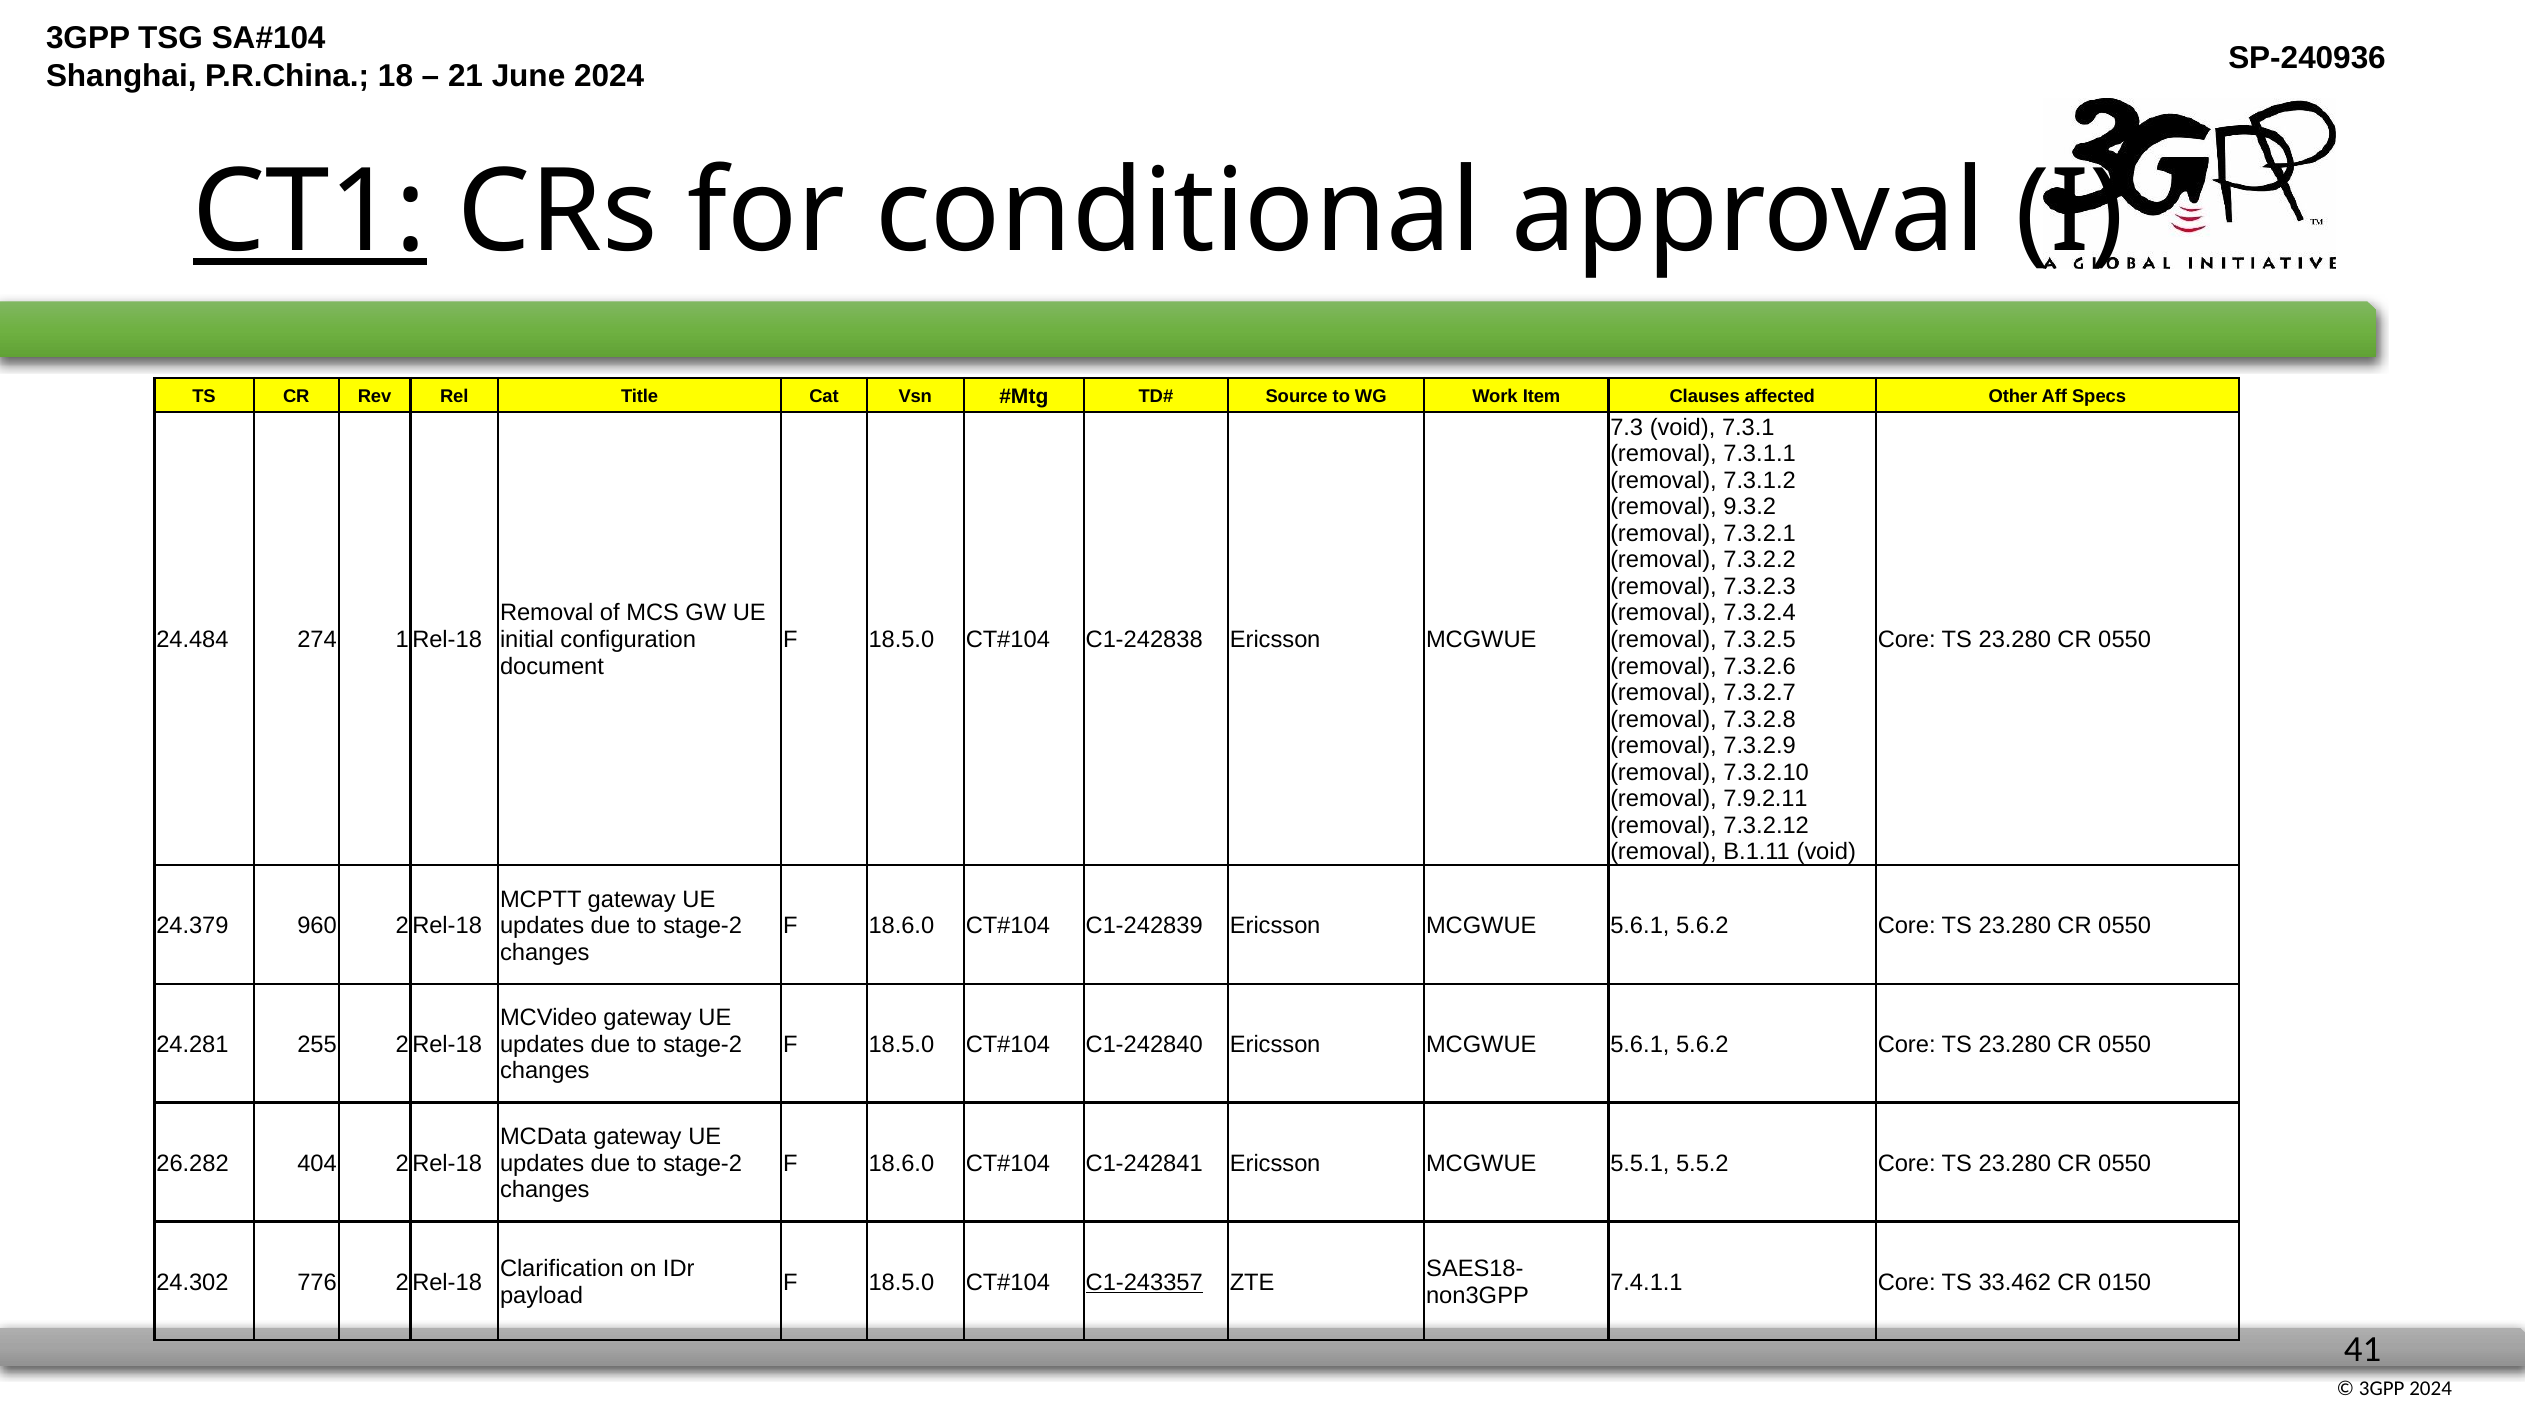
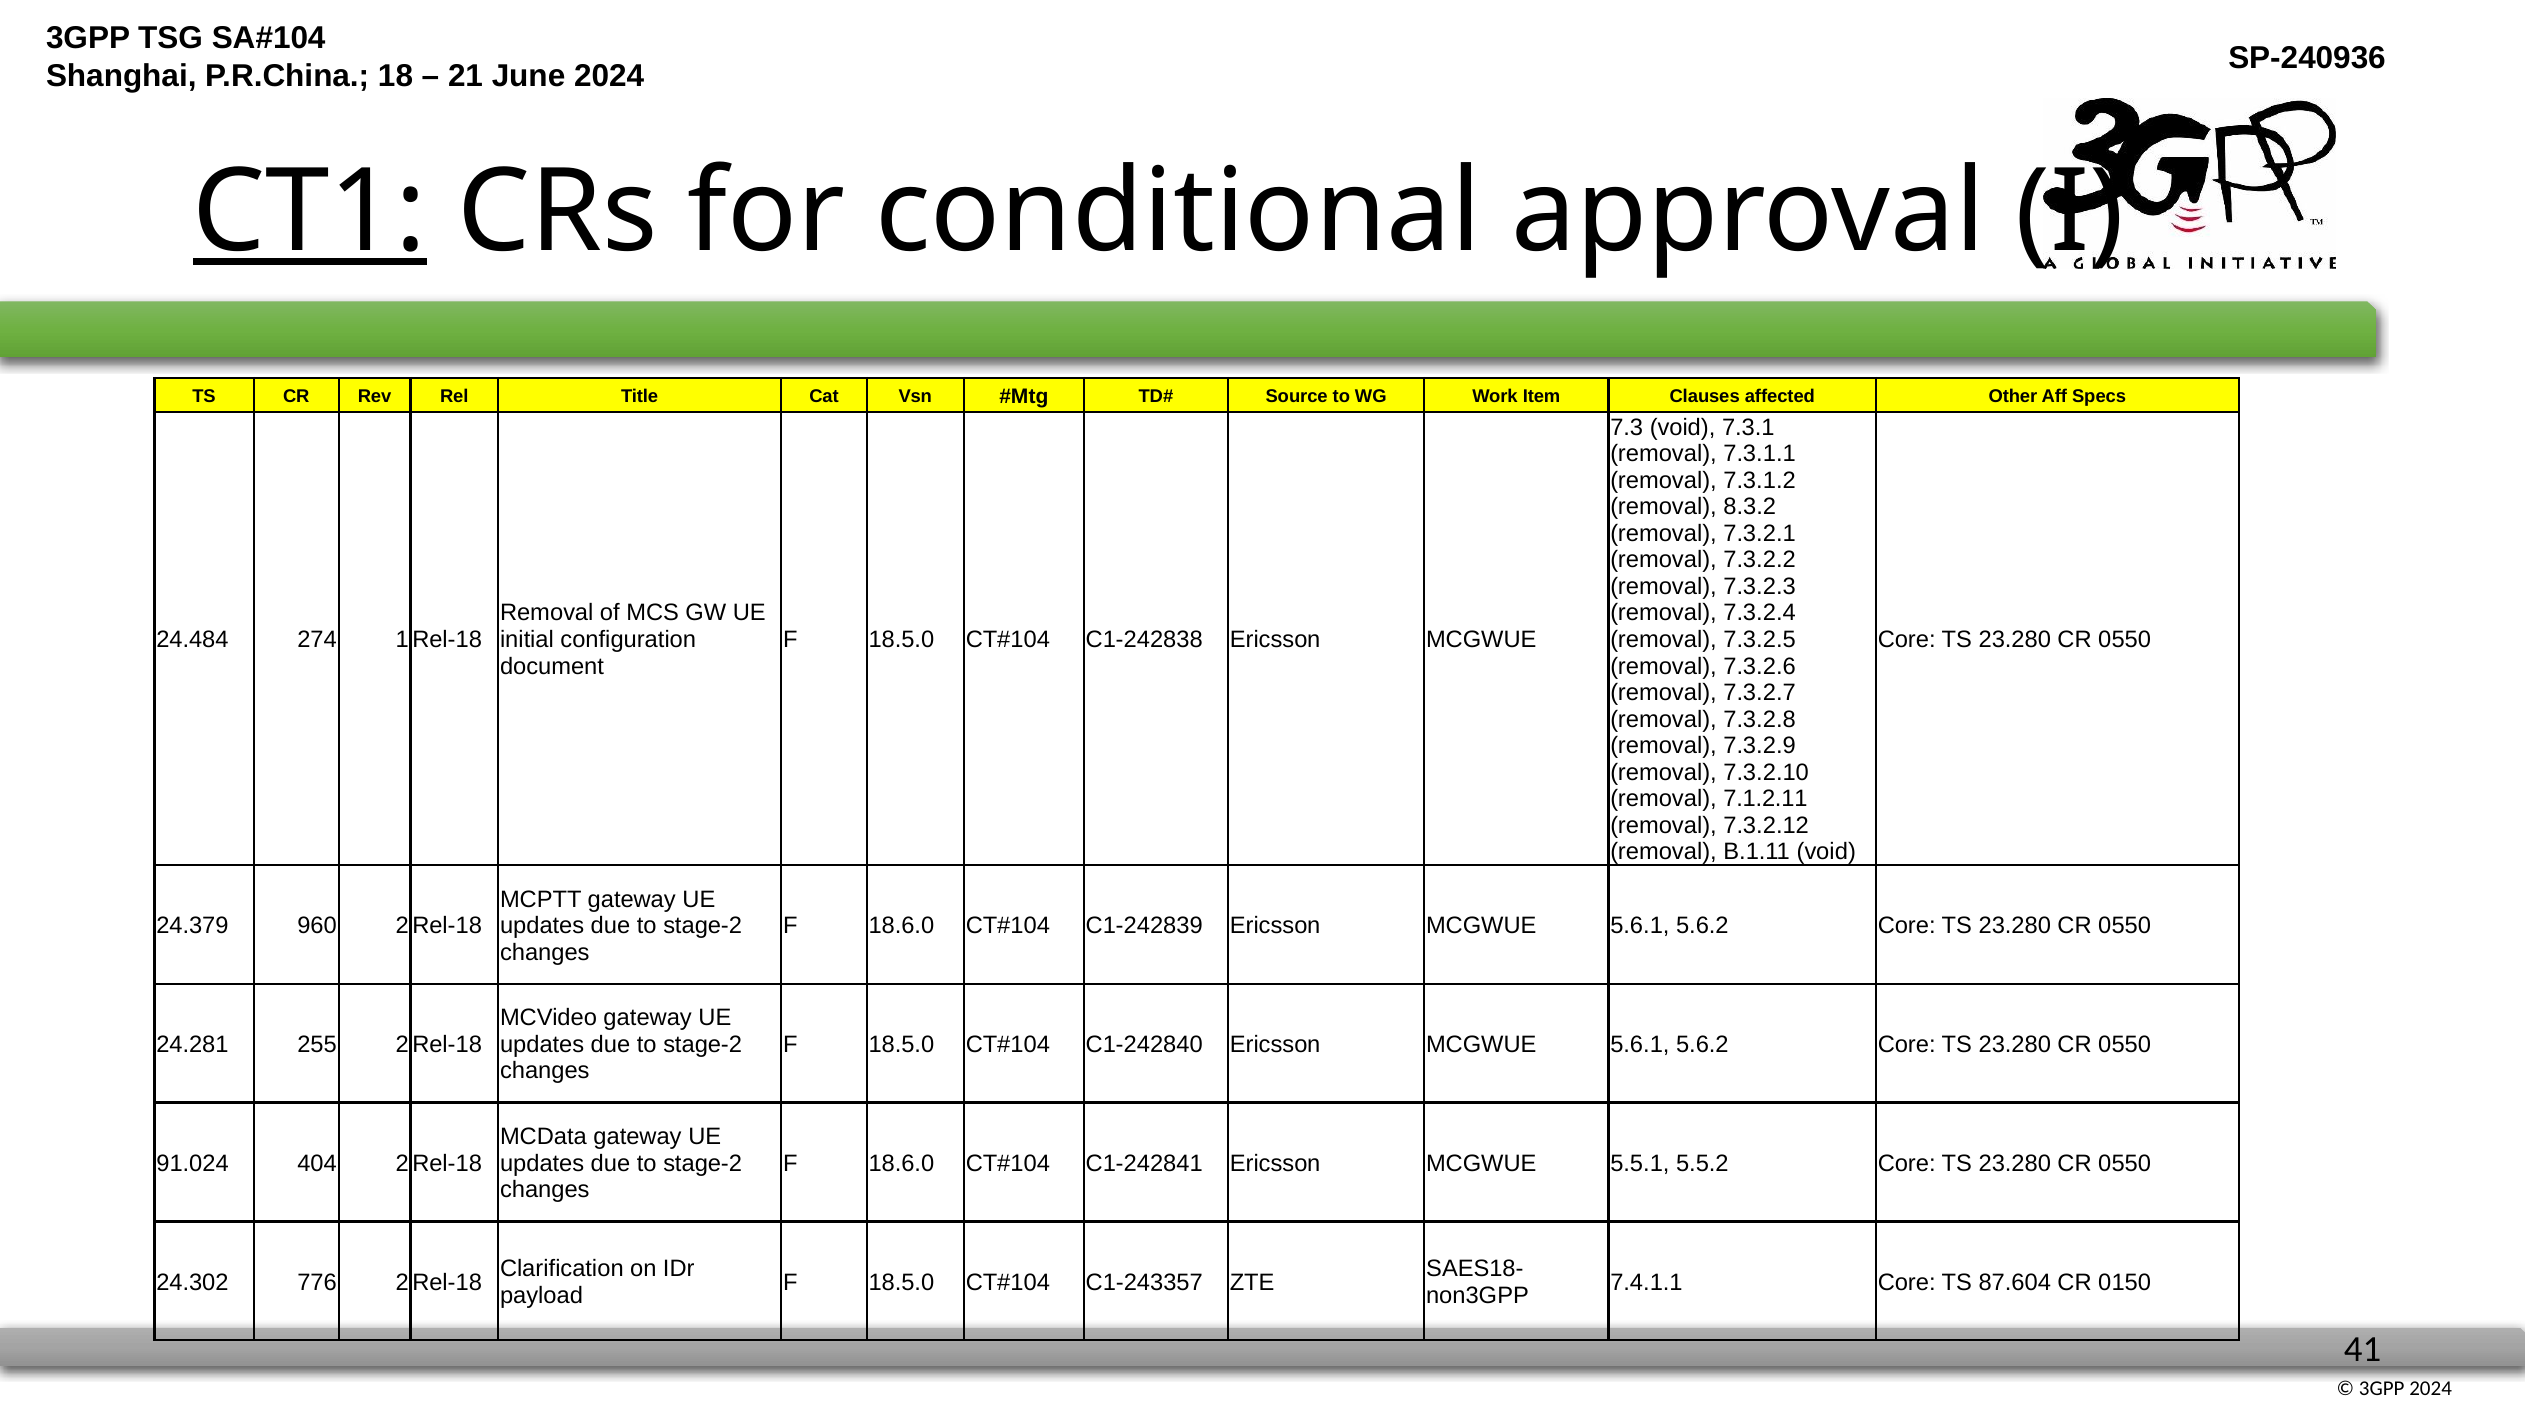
9.3.2: 9.3.2 -> 8.3.2
7.9.2.11: 7.9.2.11 -> 7.1.2.11
26.282: 26.282 -> 91.024
C1-243357 underline: present -> none
33.462: 33.462 -> 87.604
